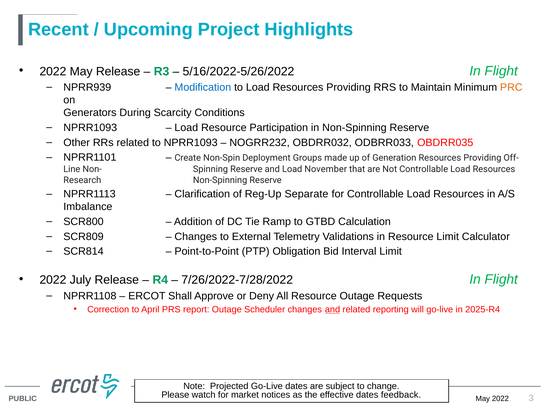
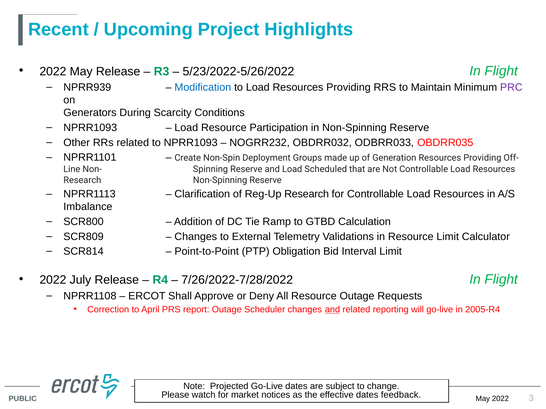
5/16/2022-5/26/2022: 5/16/2022-5/26/2022 -> 5/23/2022-5/26/2022
PRC colour: orange -> purple
November: November -> Scheduled
Reg-Up Separate: Separate -> Research
2025-R4: 2025-R4 -> 2005-R4
